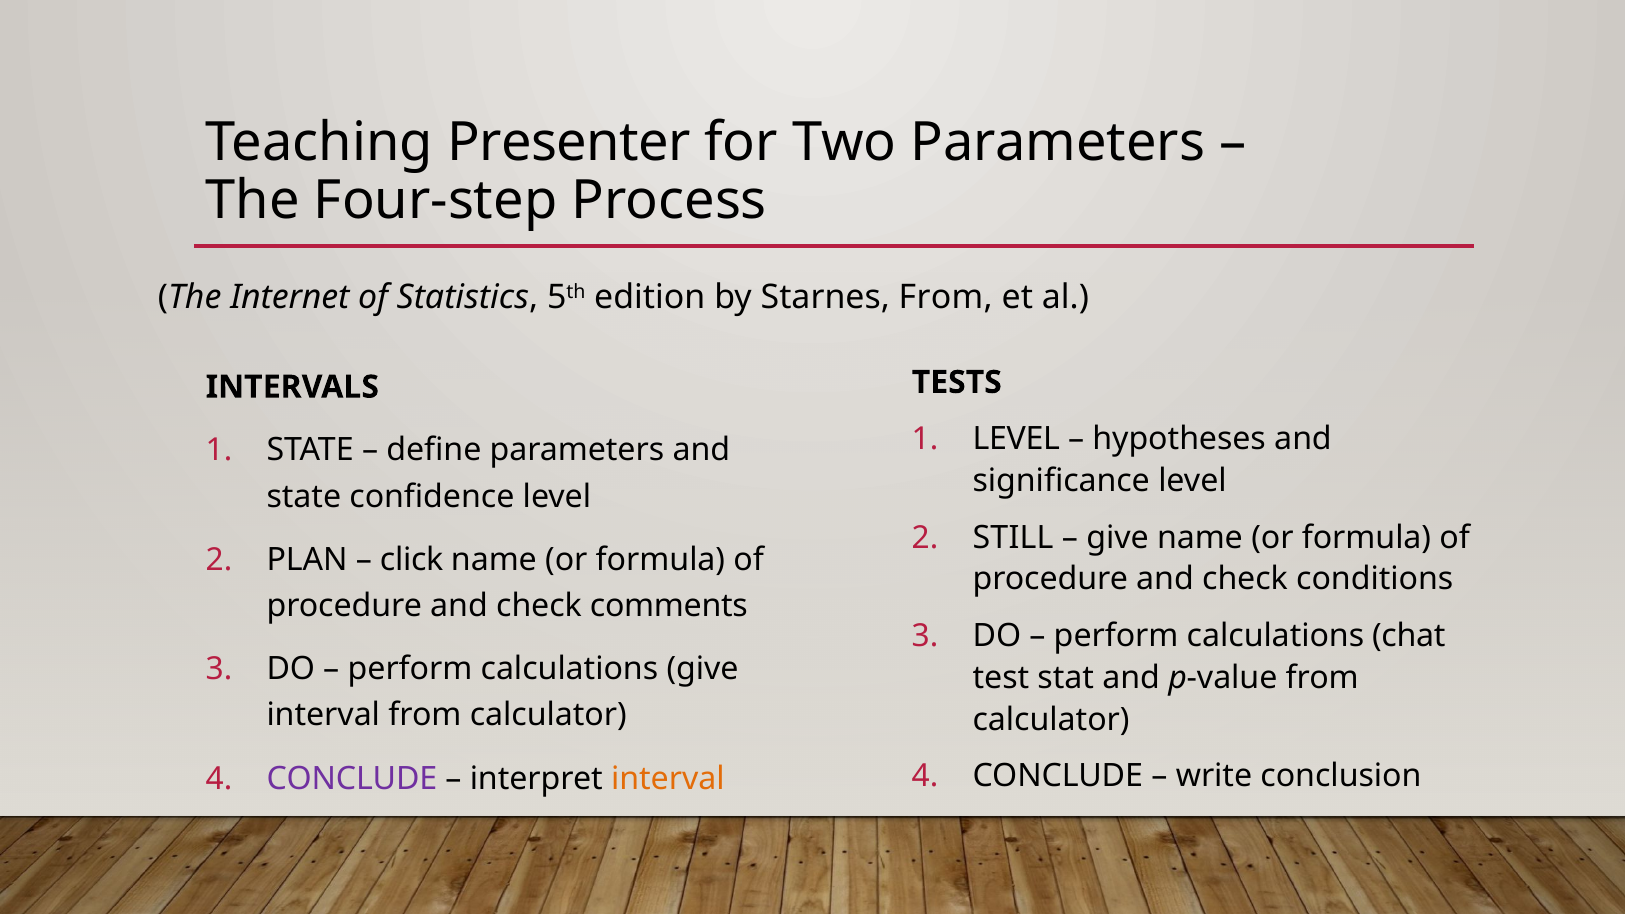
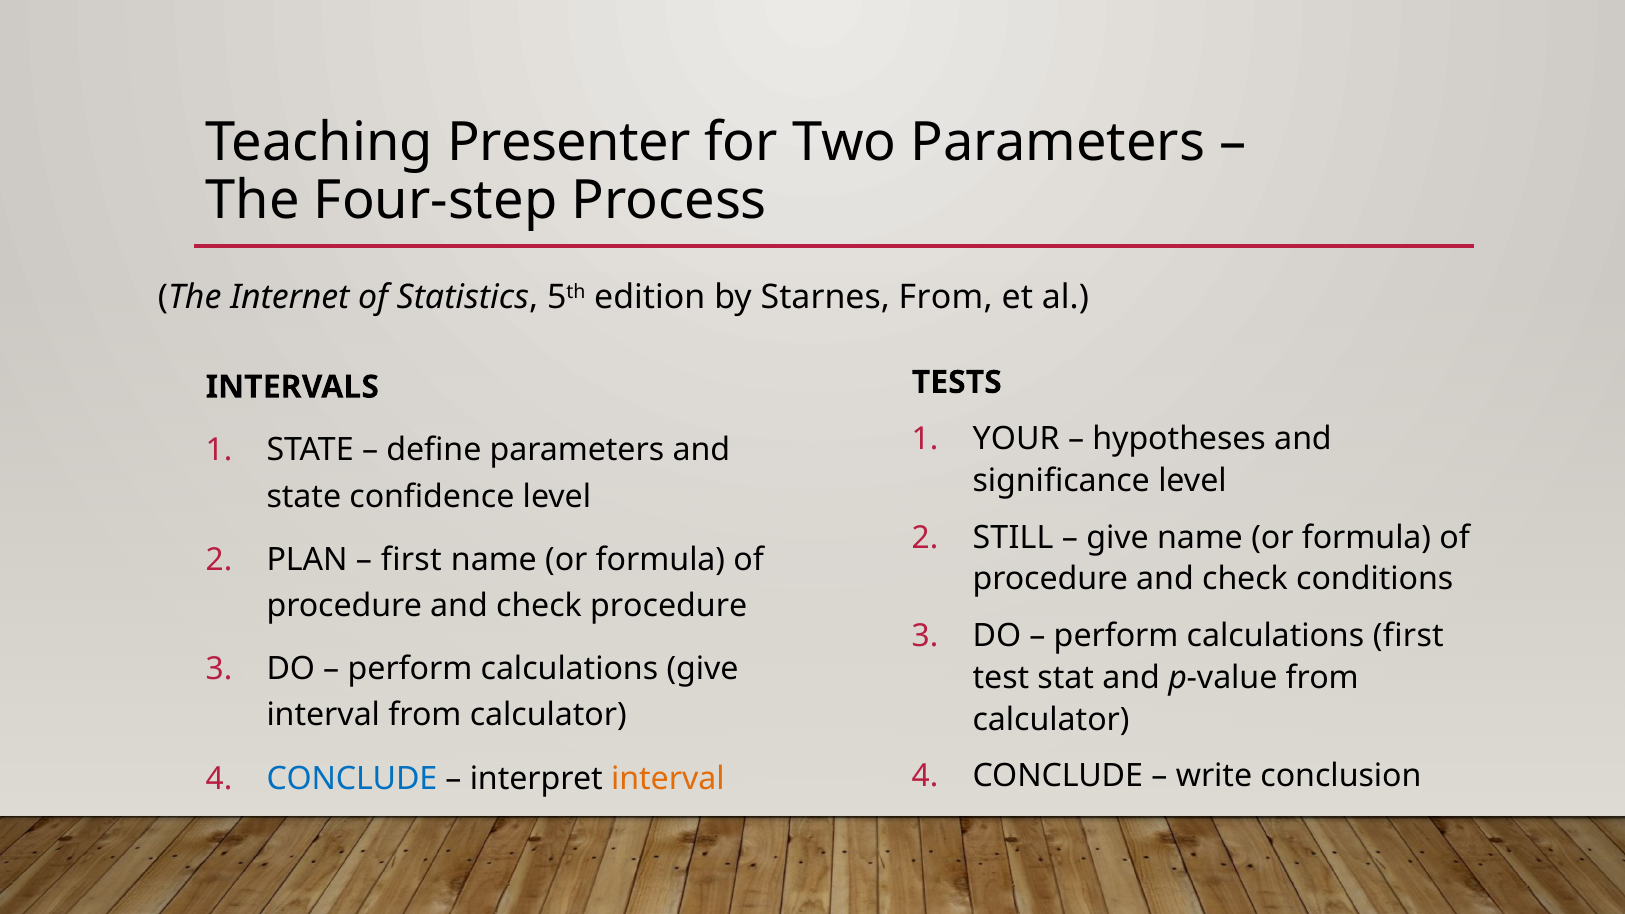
LEVEL at (1016, 439): LEVEL -> YOUR
click at (412, 560): click -> first
check comments: comments -> procedure
calculations chat: chat -> first
CONCLUDE at (352, 779) colour: purple -> blue
